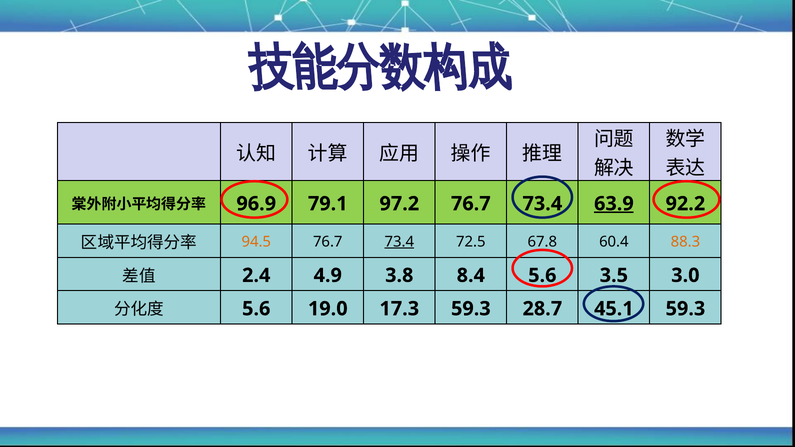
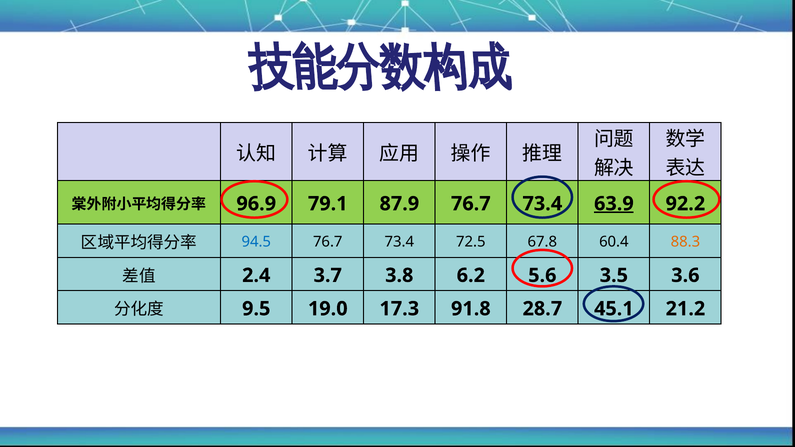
97.2: 97.2 -> 87.9
94.5 colour: orange -> blue
73.4 at (399, 242) underline: present -> none
4.9: 4.9 -> 3.7
8.4: 8.4 -> 6.2
3.0: 3.0 -> 3.6
5.6 at (256, 309): 5.6 -> 9.5
17.3 59.3: 59.3 -> 91.8
59.3 at (685, 309): 59.3 -> 21.2
